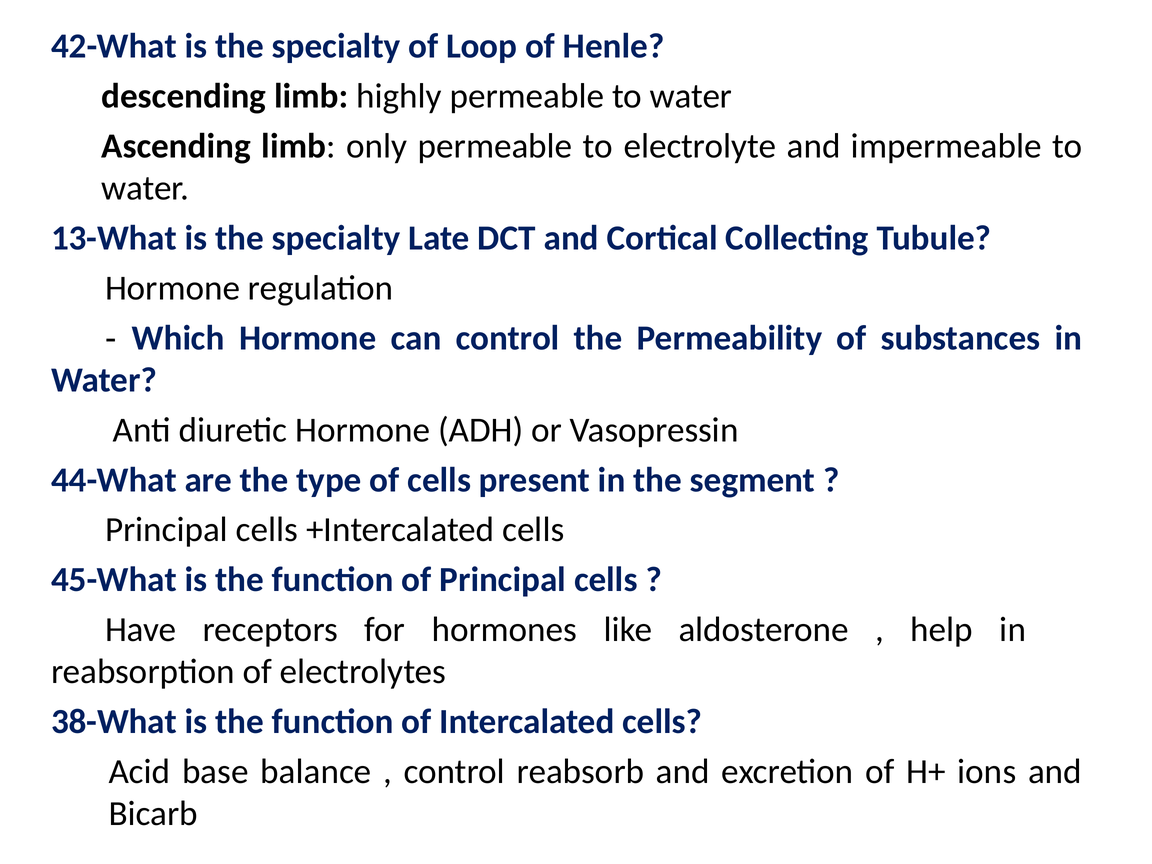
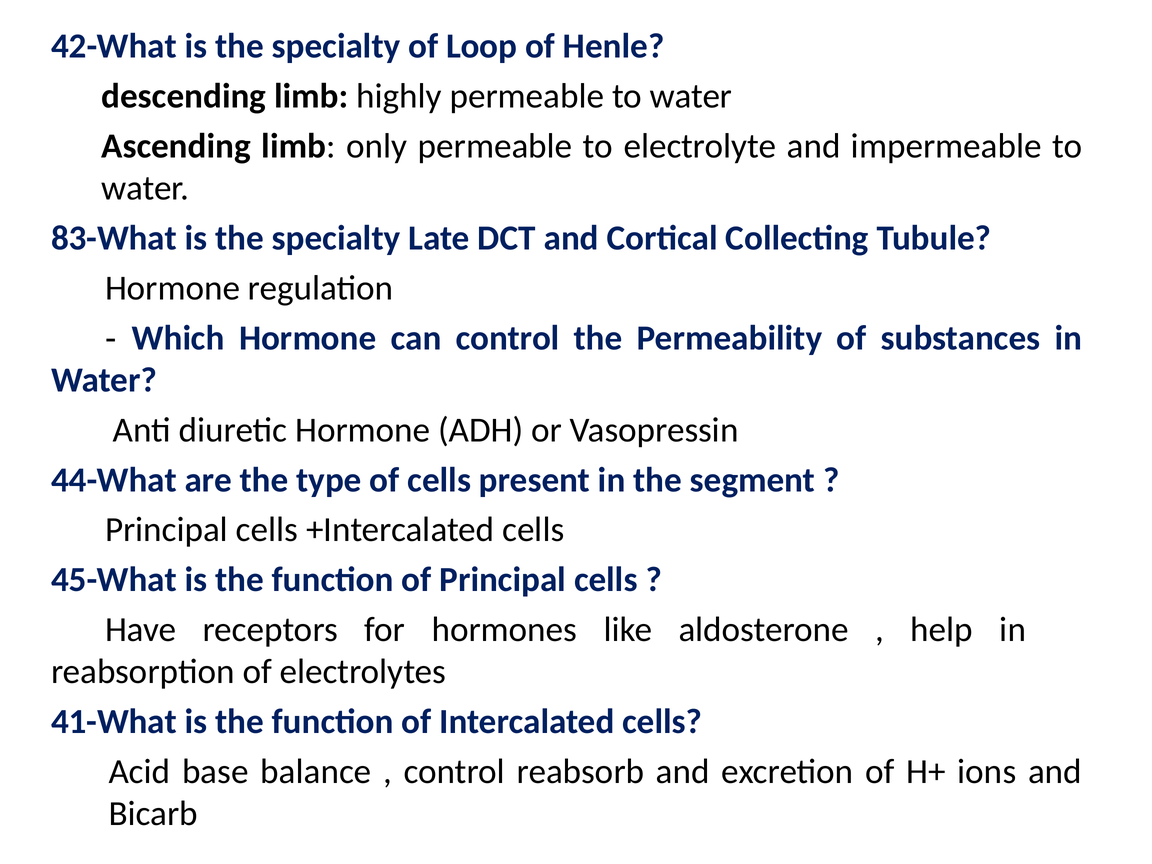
13-What: 13-What -> 83-What
38-What: 38-What -> 41-What
